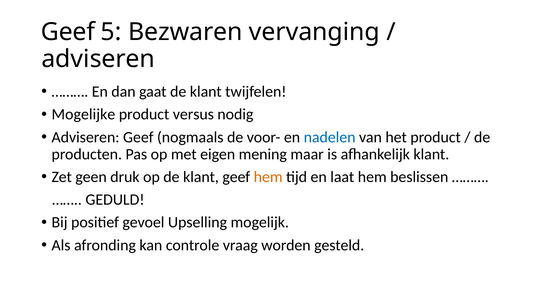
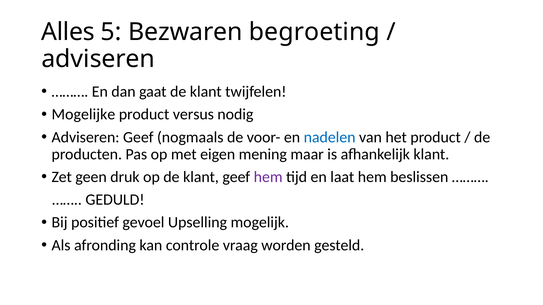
Geef at (68, 32): Geef -> Alles
vervanging: vervanging -> begroeting
hem at (268, 177) colour: orange -> purple
